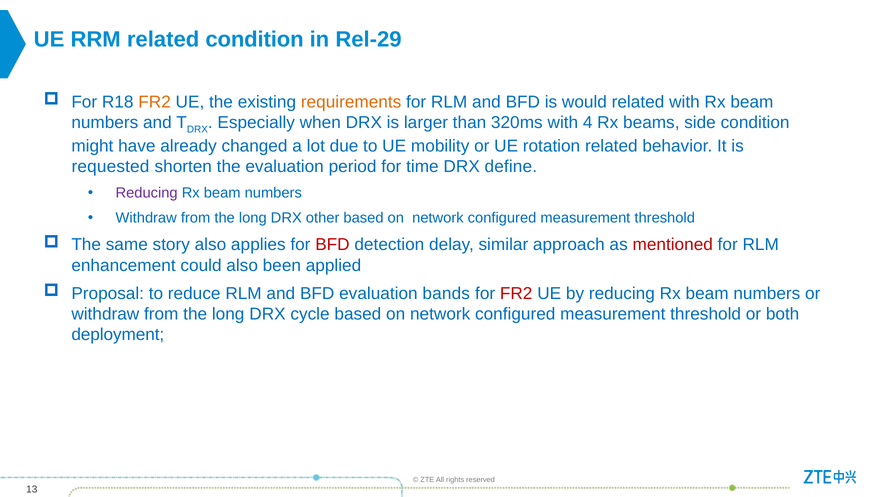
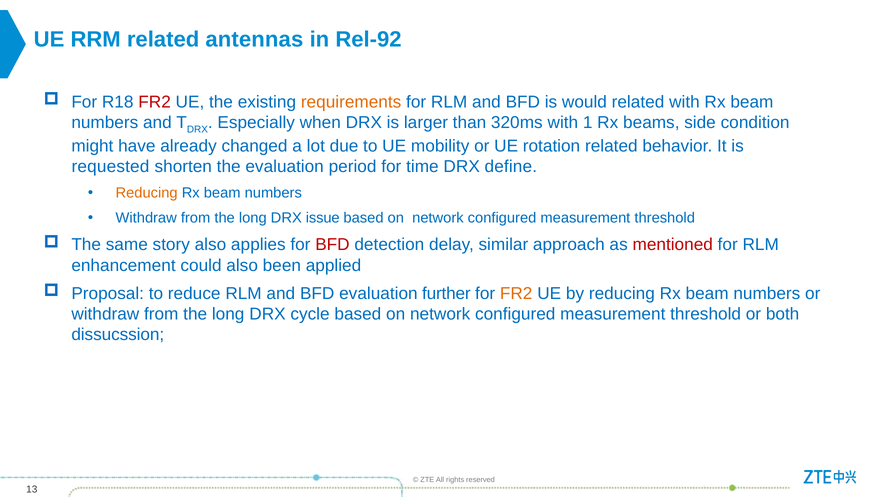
related condition: condition -> antennas
Rel-29: Rel-29 -> Rel-92
FR2 at (155, 102) colour: orange -> red
4: 4 -> 1
Reducing at (147, 193) colour: purple -> orange
other: other -> issue
bands: bands -> further
FR2 at (516, 294) colour: red -> orange
deployment: deployment -> dissucssion
